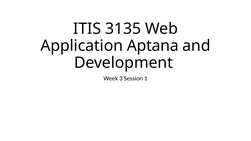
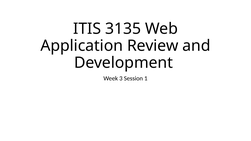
Aptana: Aptana -> Review
